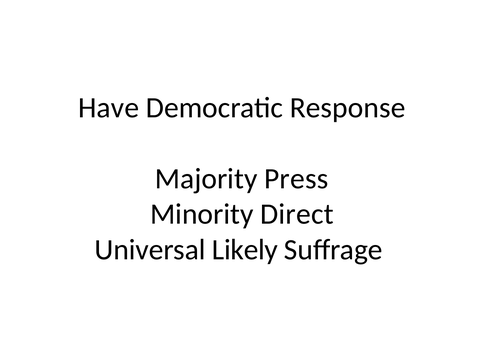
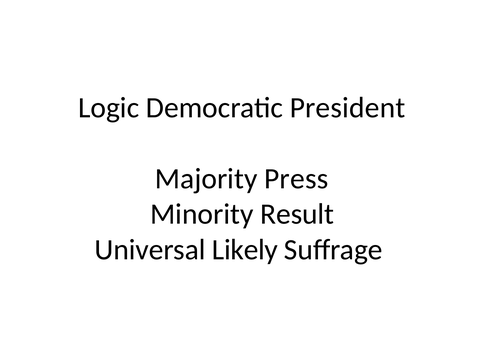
Have: Have -> Logic
Response: Response -> President
Direct: Direct -> Result
